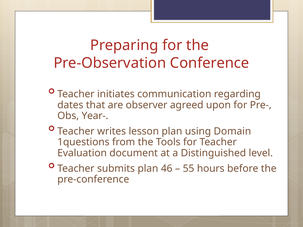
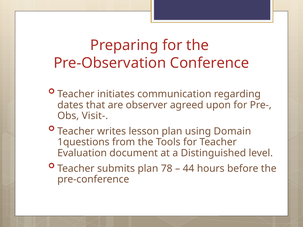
Year-: Year- -> Visit-
46: 46 -> 78
55: 55 -> 44
